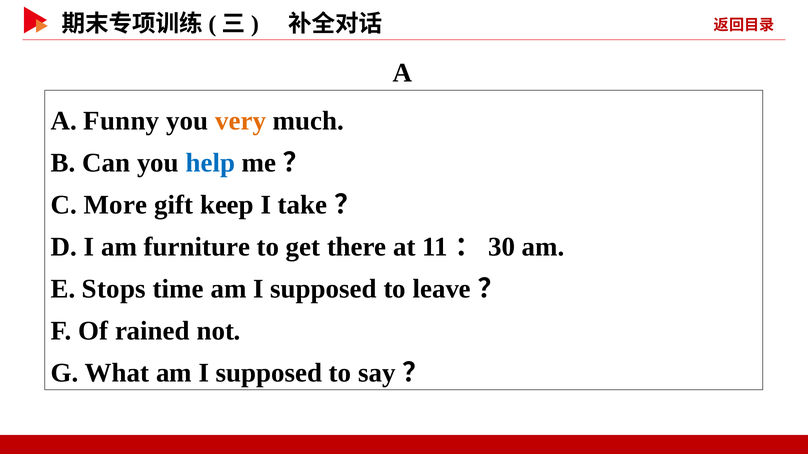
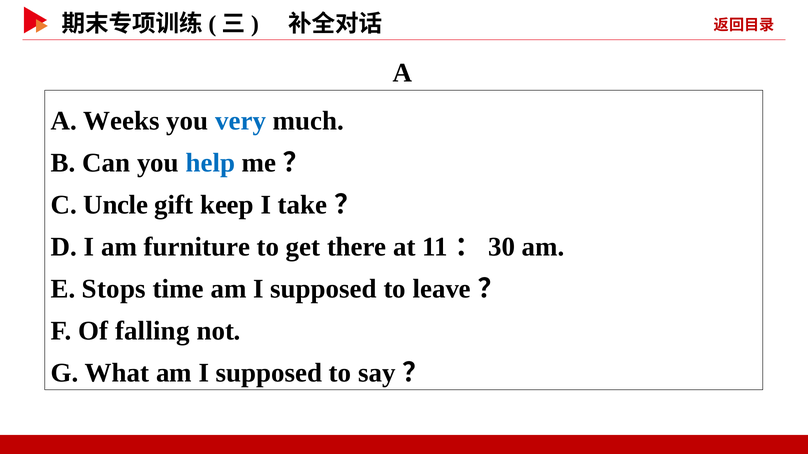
Funny: Funny -> Weeks
very colour: orange -> blue
More: More -> Uncle
rained: rained -> falling
